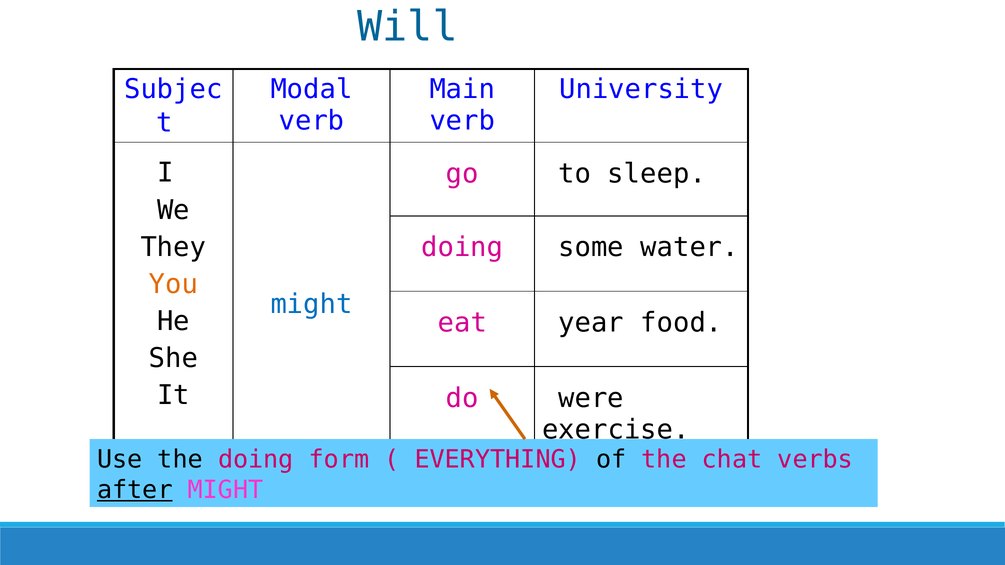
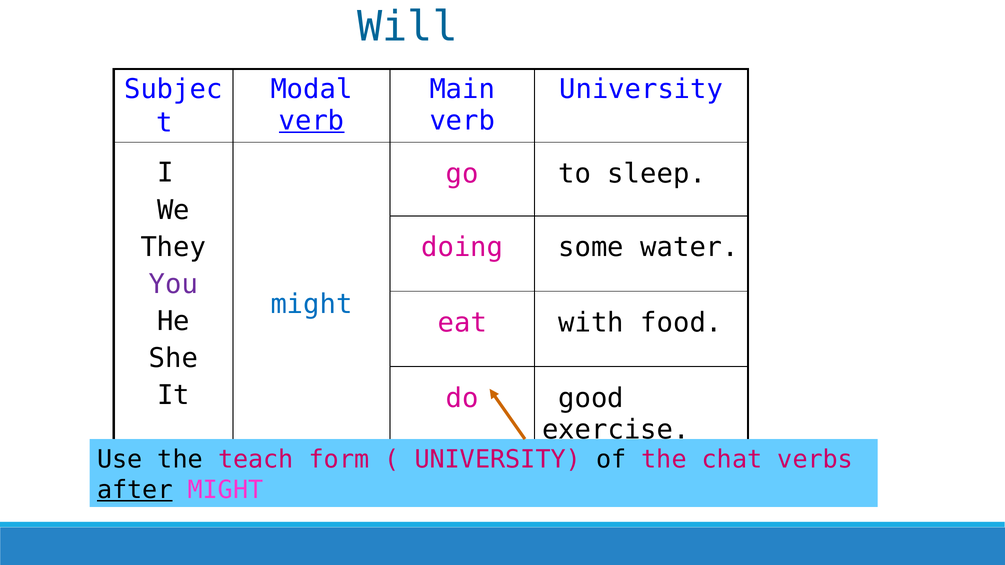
verb at (312, 121) underline: none -> present
You colour: orange -> purple
year: year -> with
were: were -> good
the doing: doing -> teach
EVERYTHING at (498, 460): EVERYTHING -> UNIVERSITY
